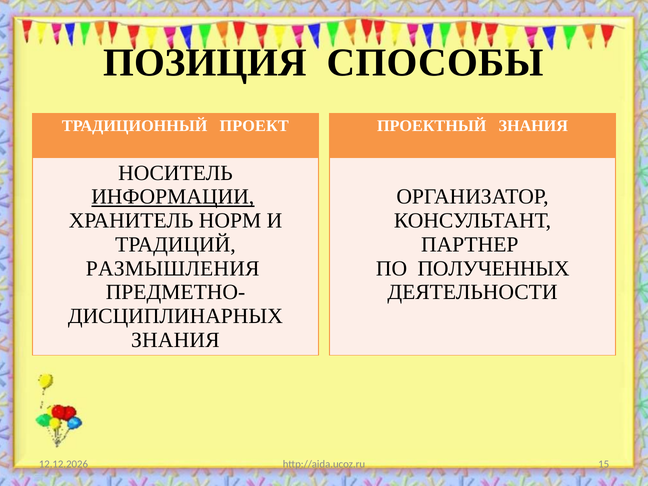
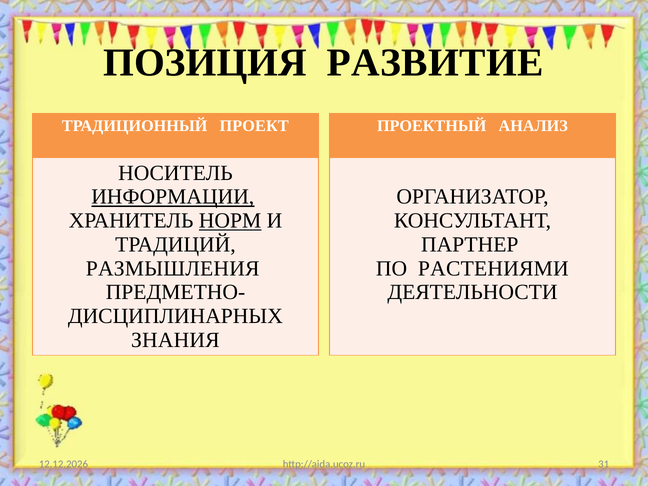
СПОСОБЫ: СПОСОБЫ -> РАЗВИТИЕ
ПРОЕКТНЫЙ ЗНАНИЯ: ЗНАНИЯ -> АНАЛИЗ
НОРМ underline: none -> present
ПОЛУЧЕННЫХ: ПОЛУЧЕННЫХ -> РАСТЕНИЯМИ
15: 15 -> 31
